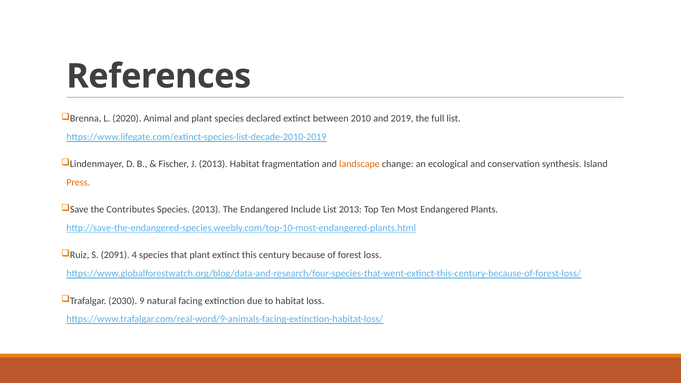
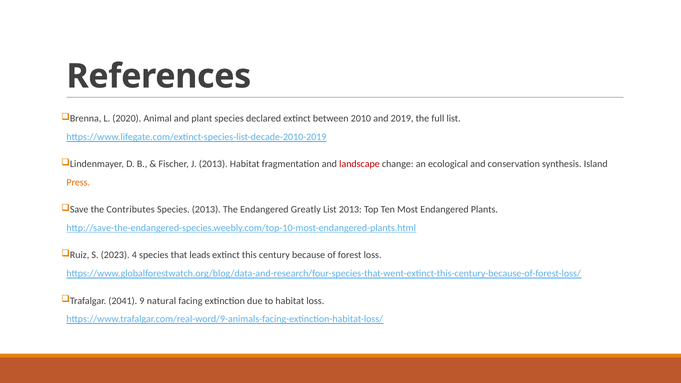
landscape colour: orange -> red
Include: Include -> Greatly
2091: 2091 -> 2023
that plant: plant -> leads
2030: 2030 -> 2041
